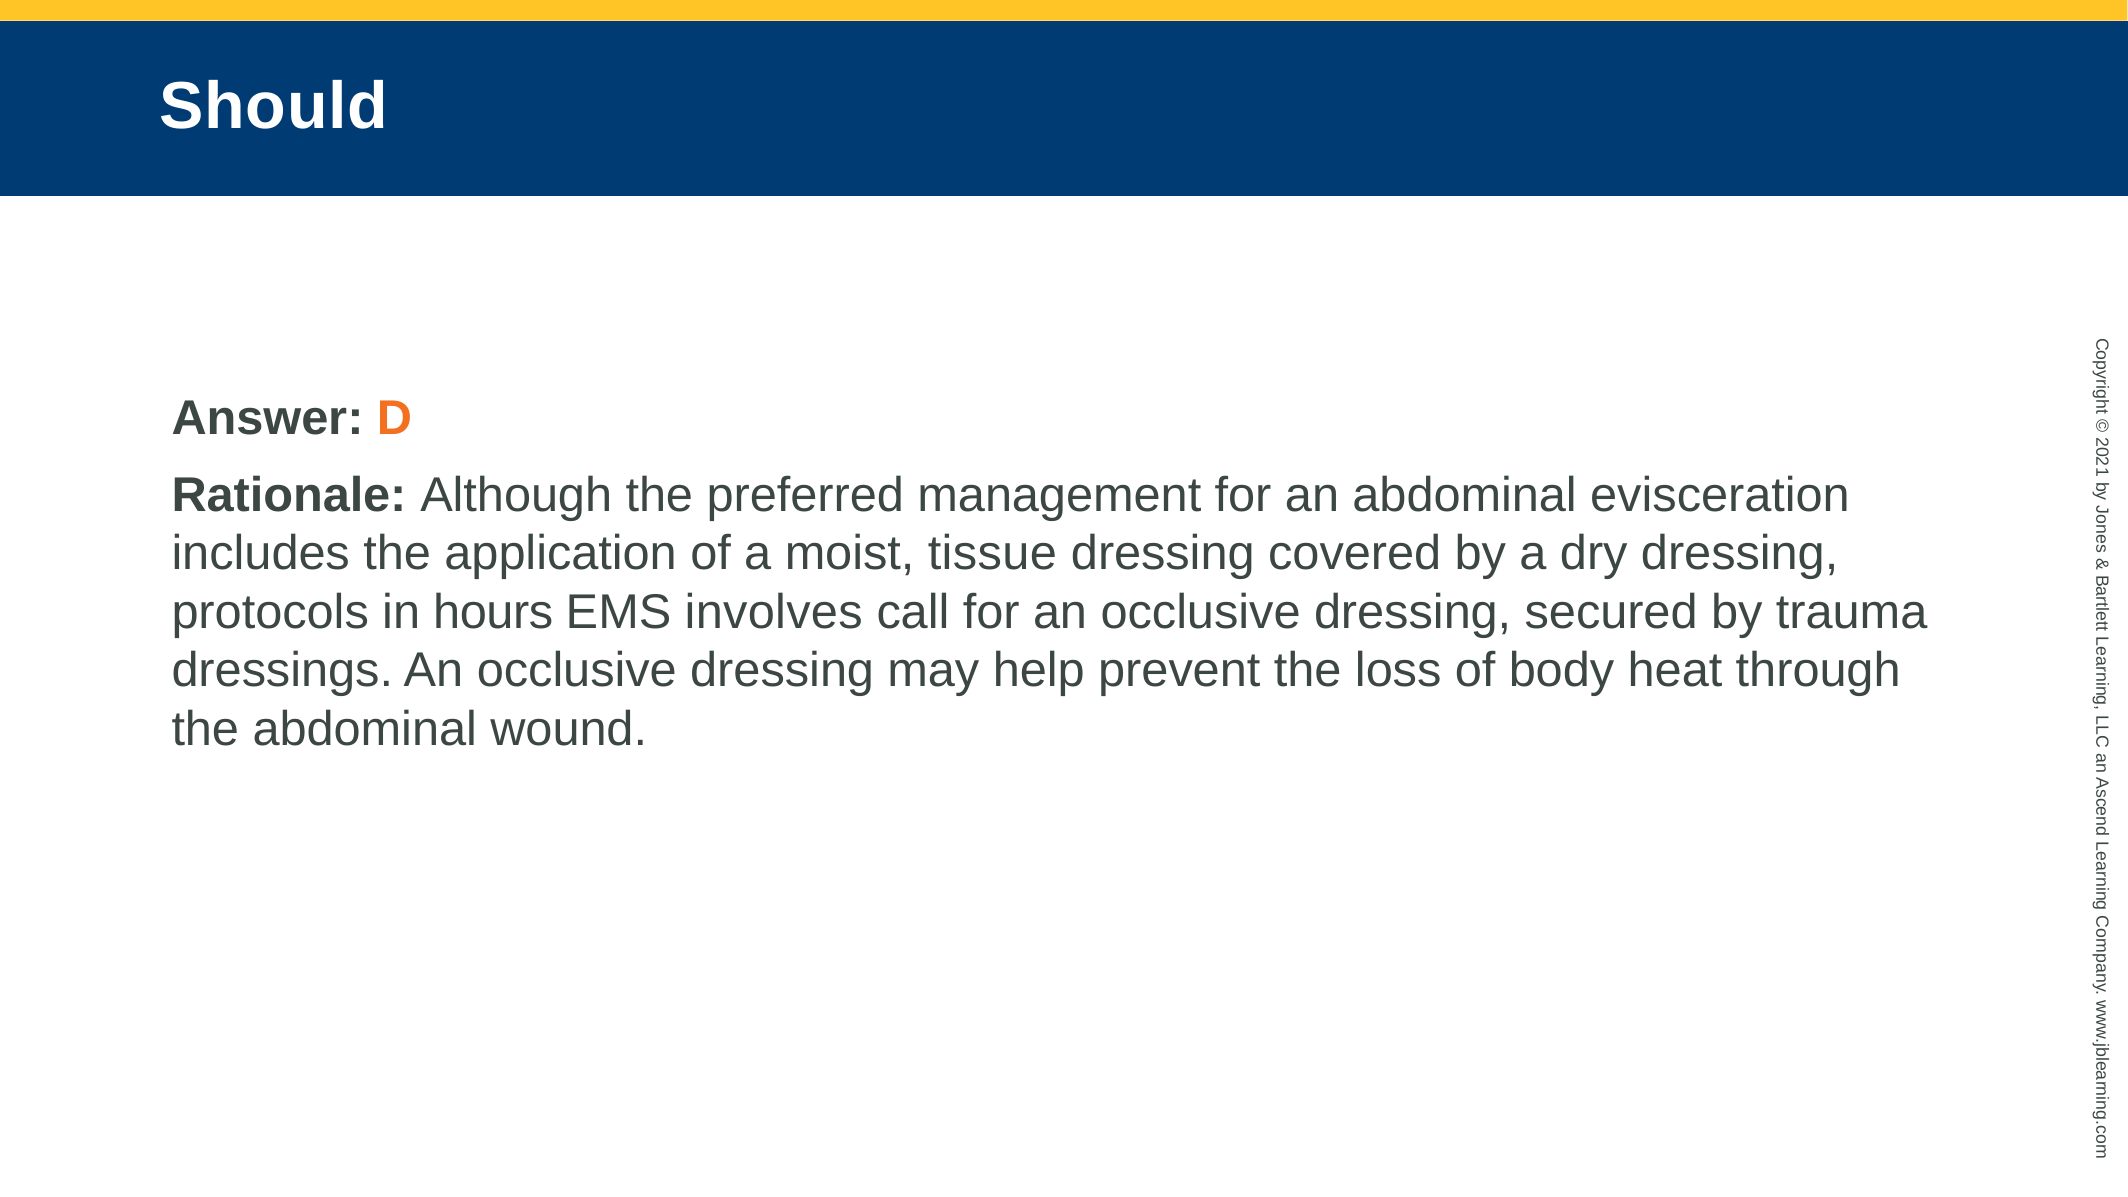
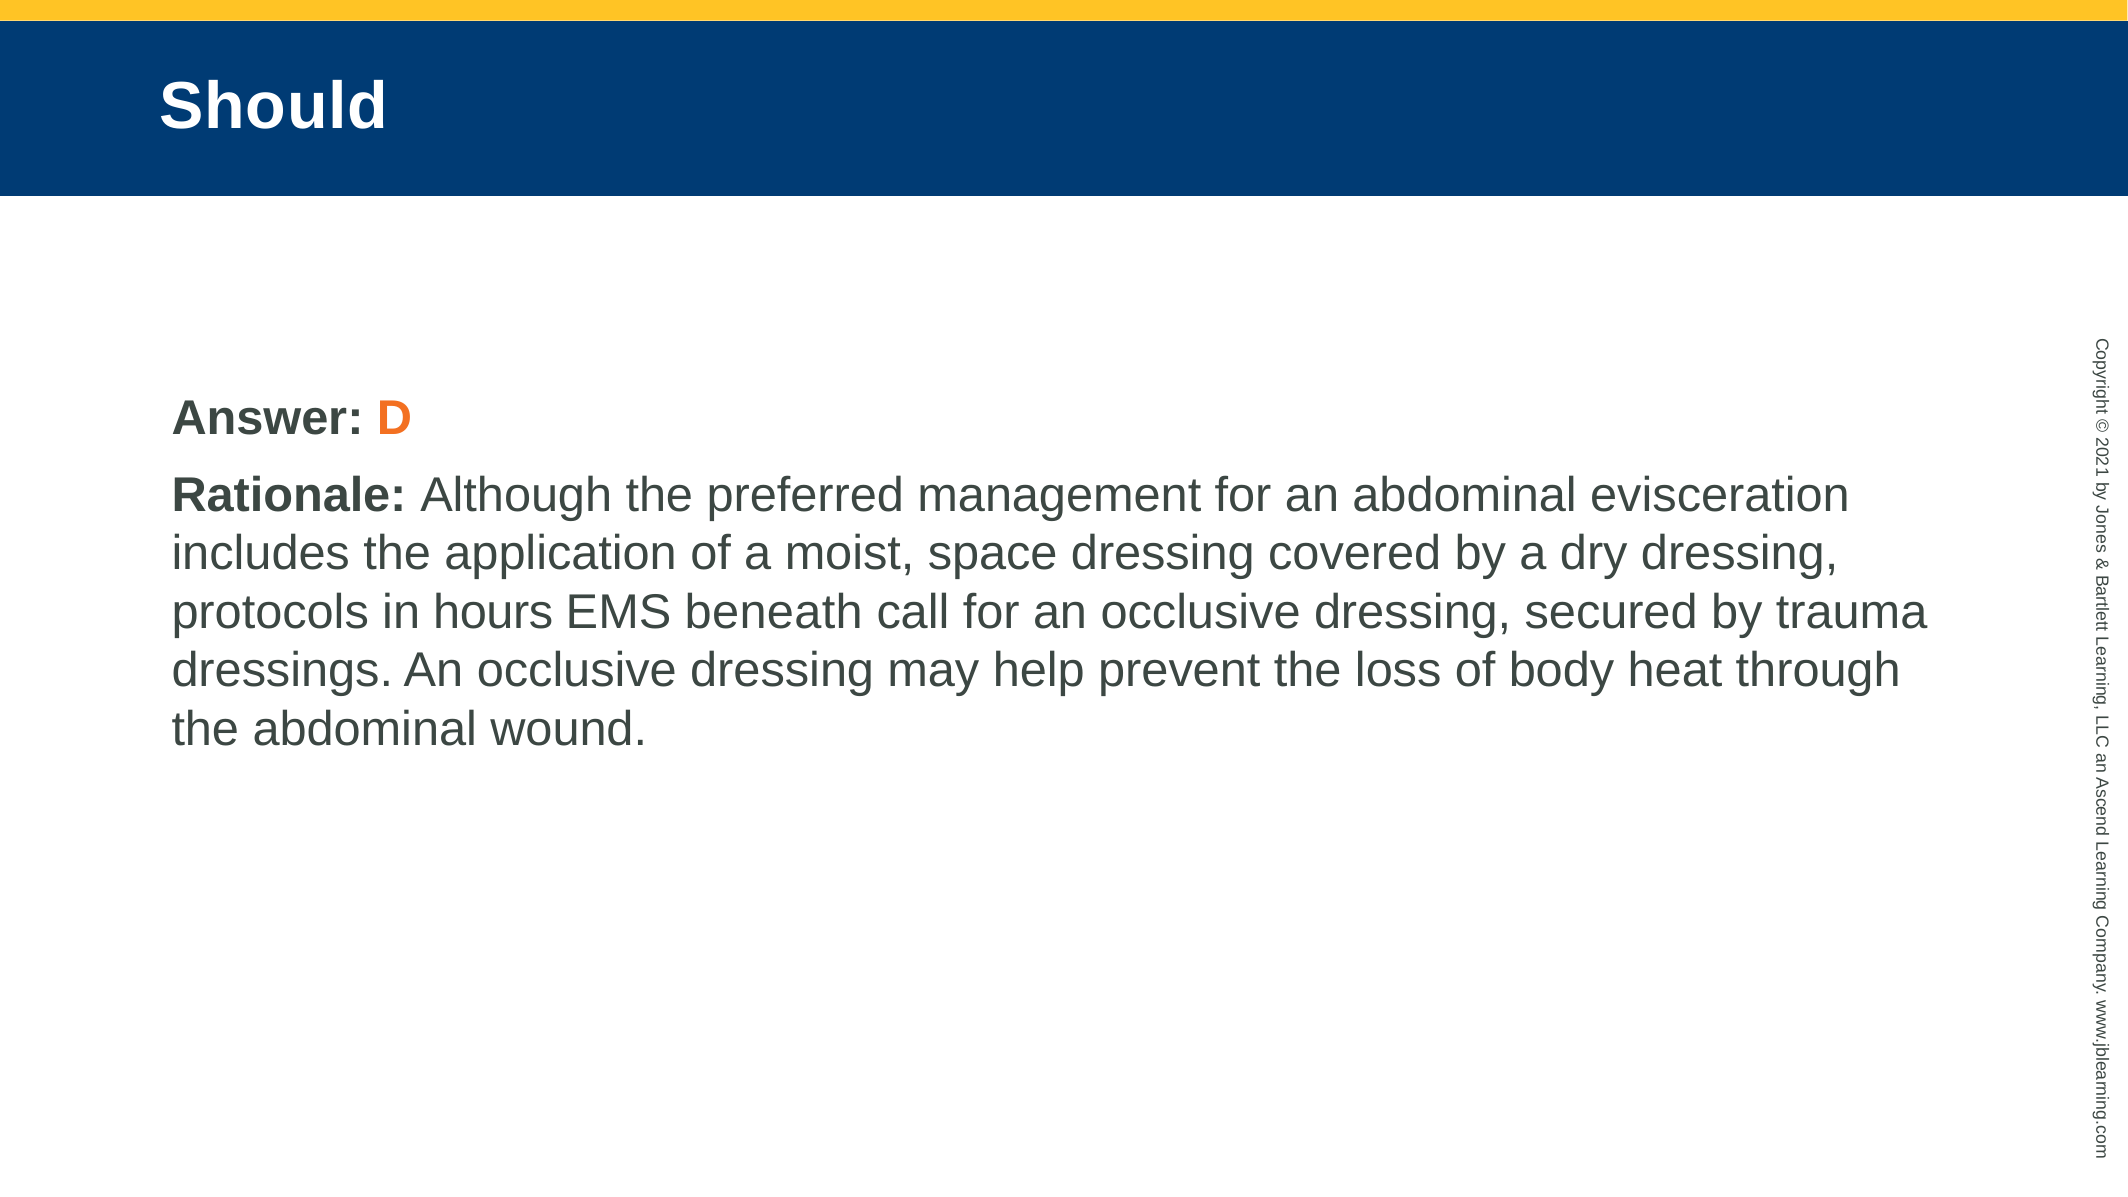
tissue: tissue -> space
involves: involves -> beneath
